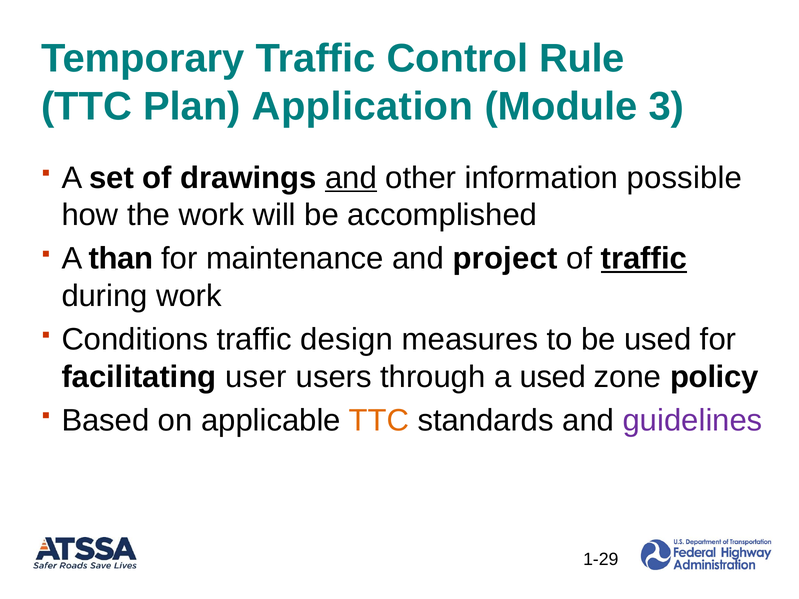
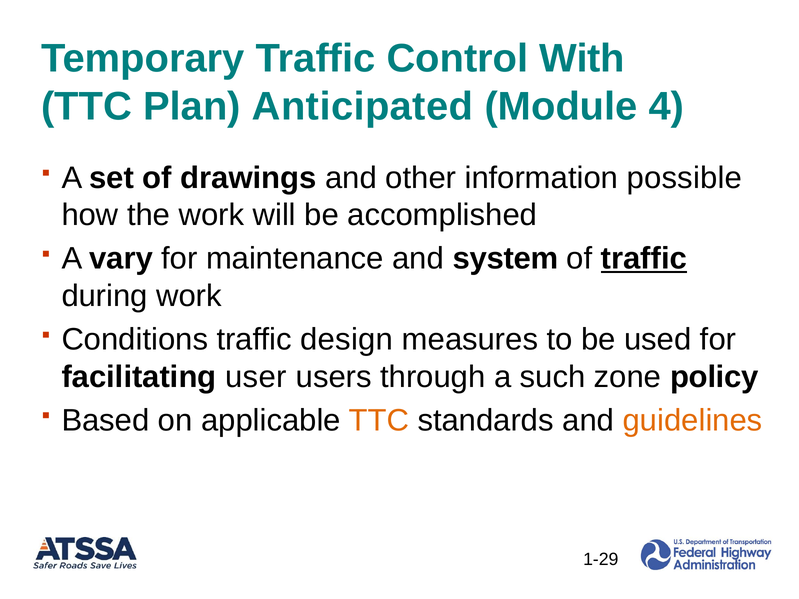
Rule: Rule -> With
Application: Application -> Anticipated
3: 3 -> 4
and at (351, 178) underline: present -> none
than: than -> vary
project: project -> system
a used: used -> such
guidelines colour: purple -> orange
